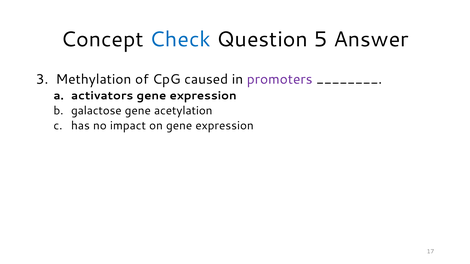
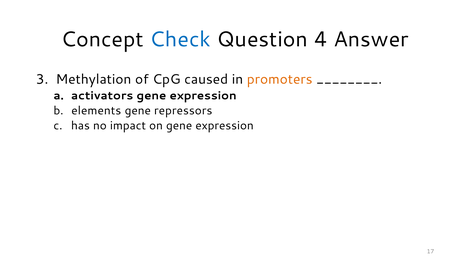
5: 5 -> 4
promoters colour: purple -> orange
galactose: galactose -> elements
acetylation: acetylation -> repressors
